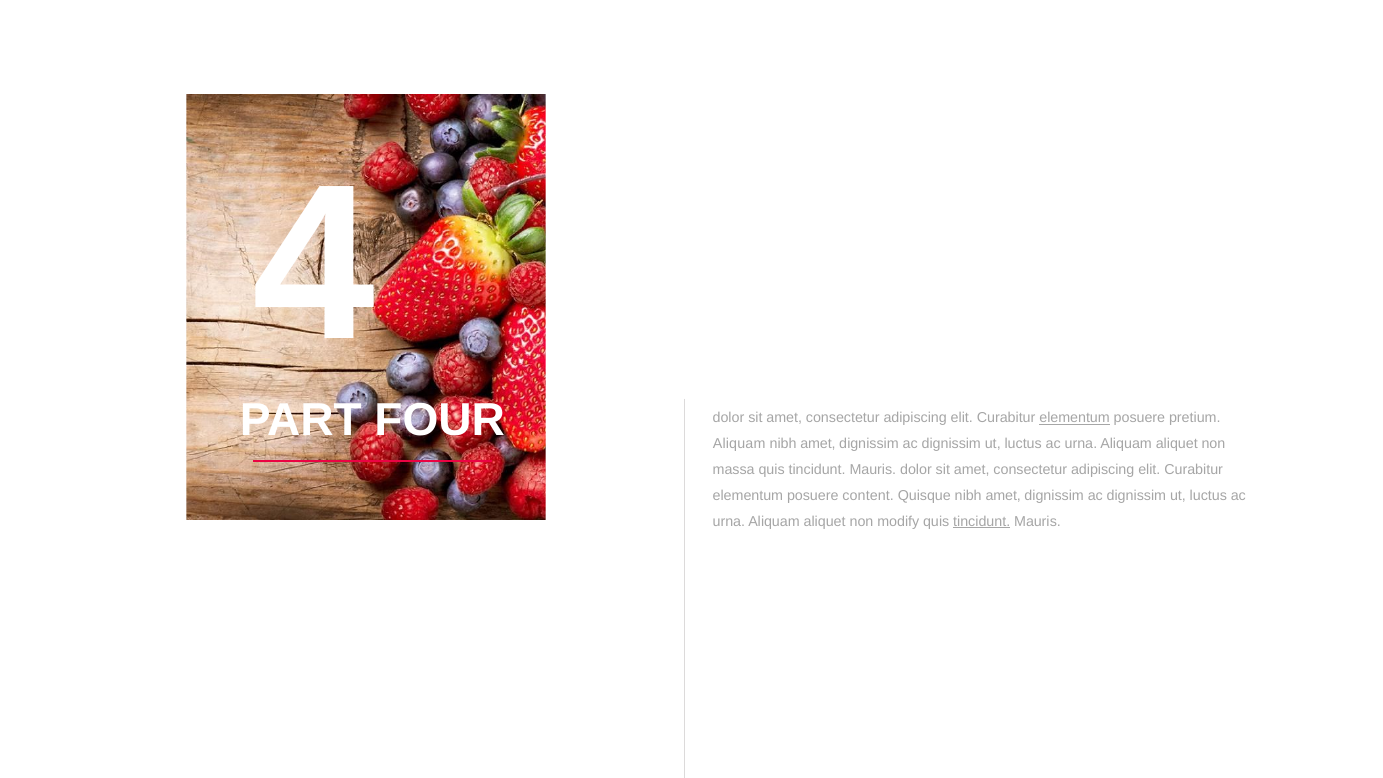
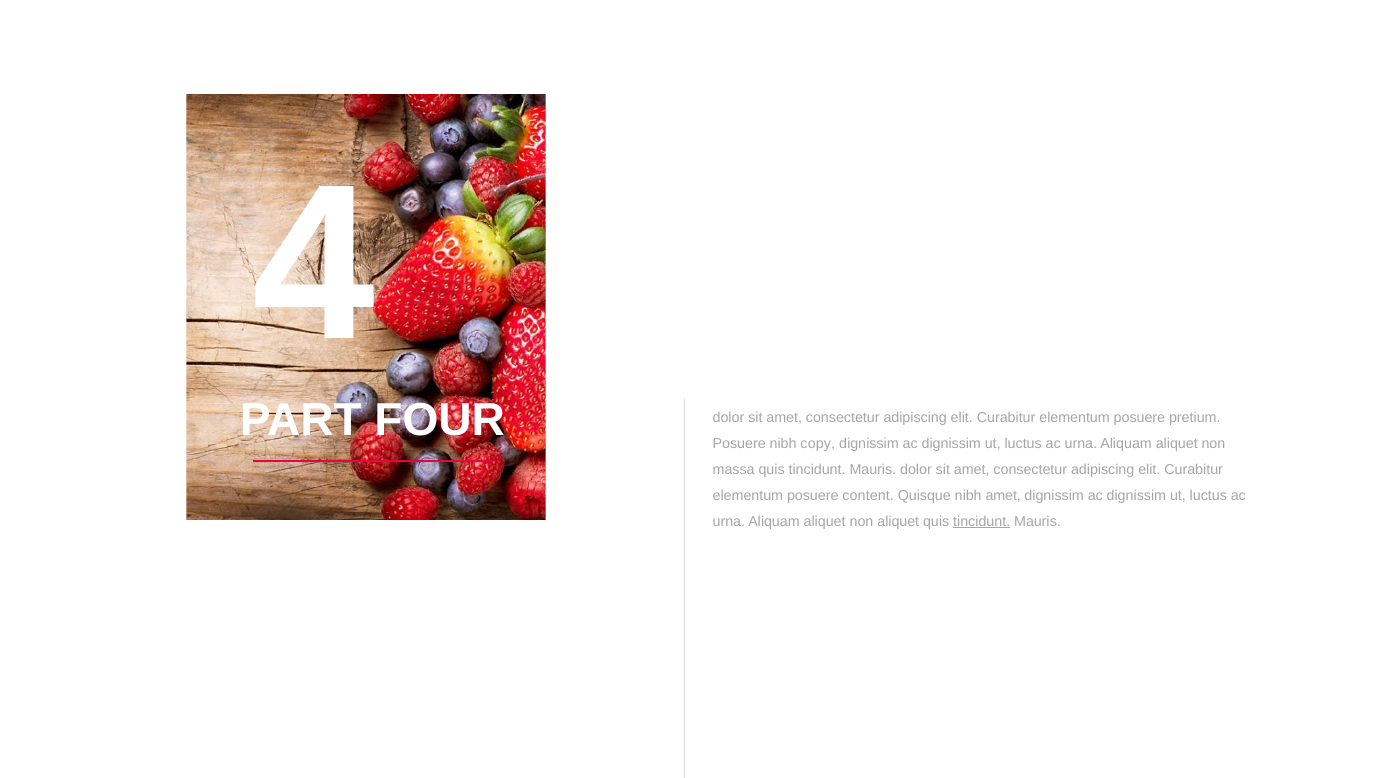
elementum at (1075, 418) underline: present -> none
Aliquam at (739, 444): Aliquam -> Posuere
amet at (818, 444): amet -> copy
non modify: modify -> aliquet
